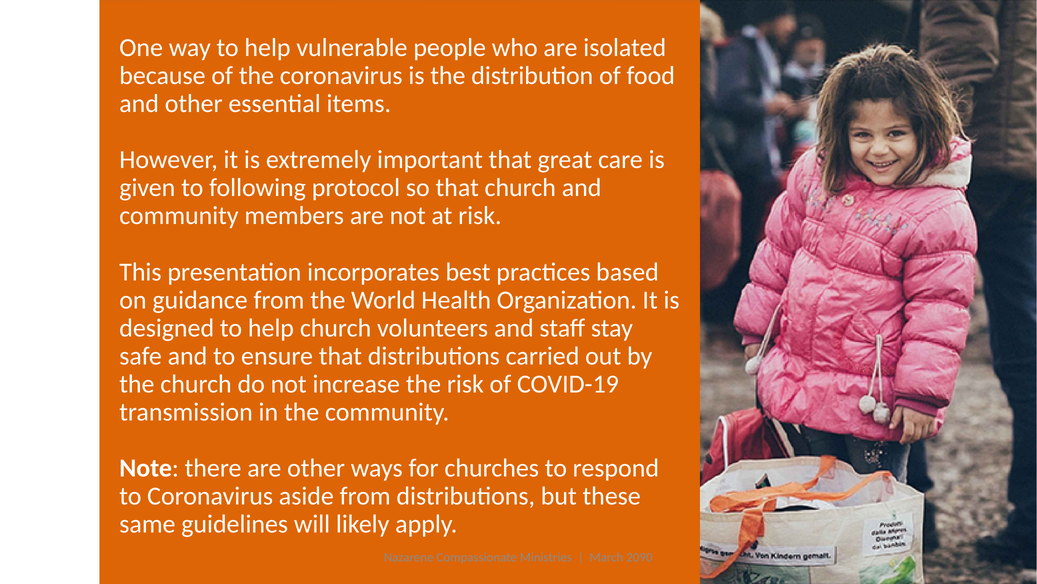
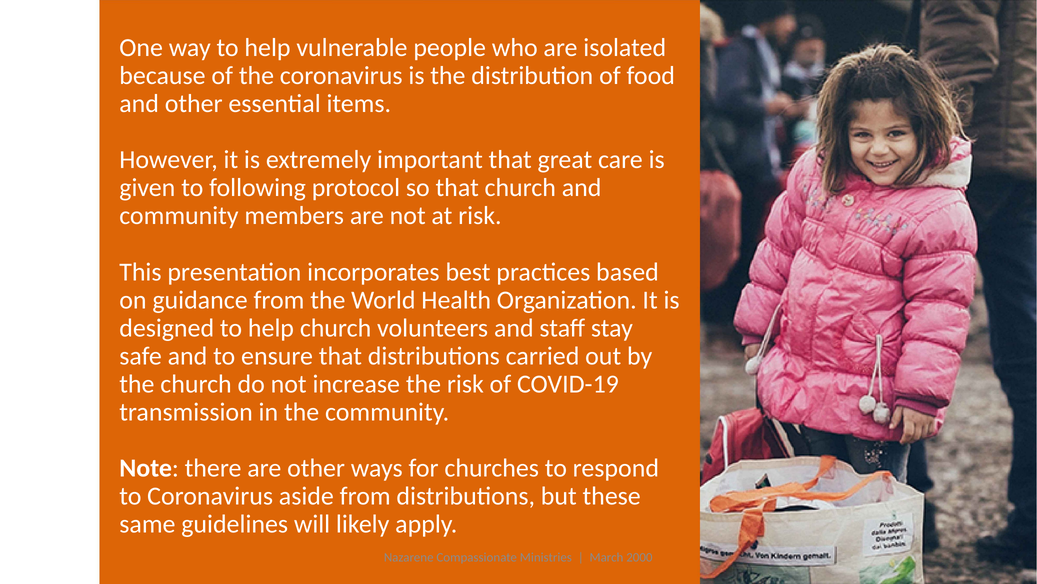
2090: 2090 -> 2000
